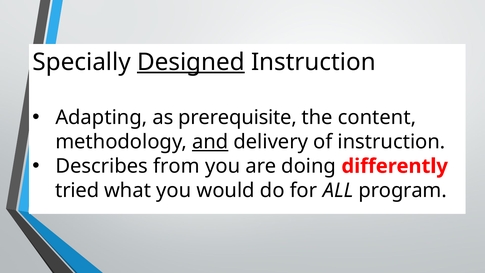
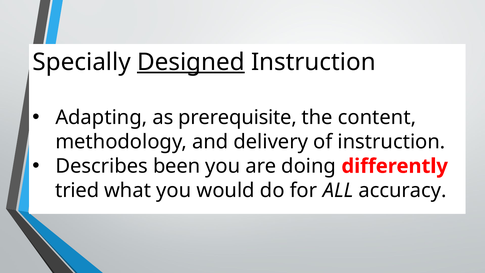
and underline: present -> none
from: from -> been
program: program -> accuracy
